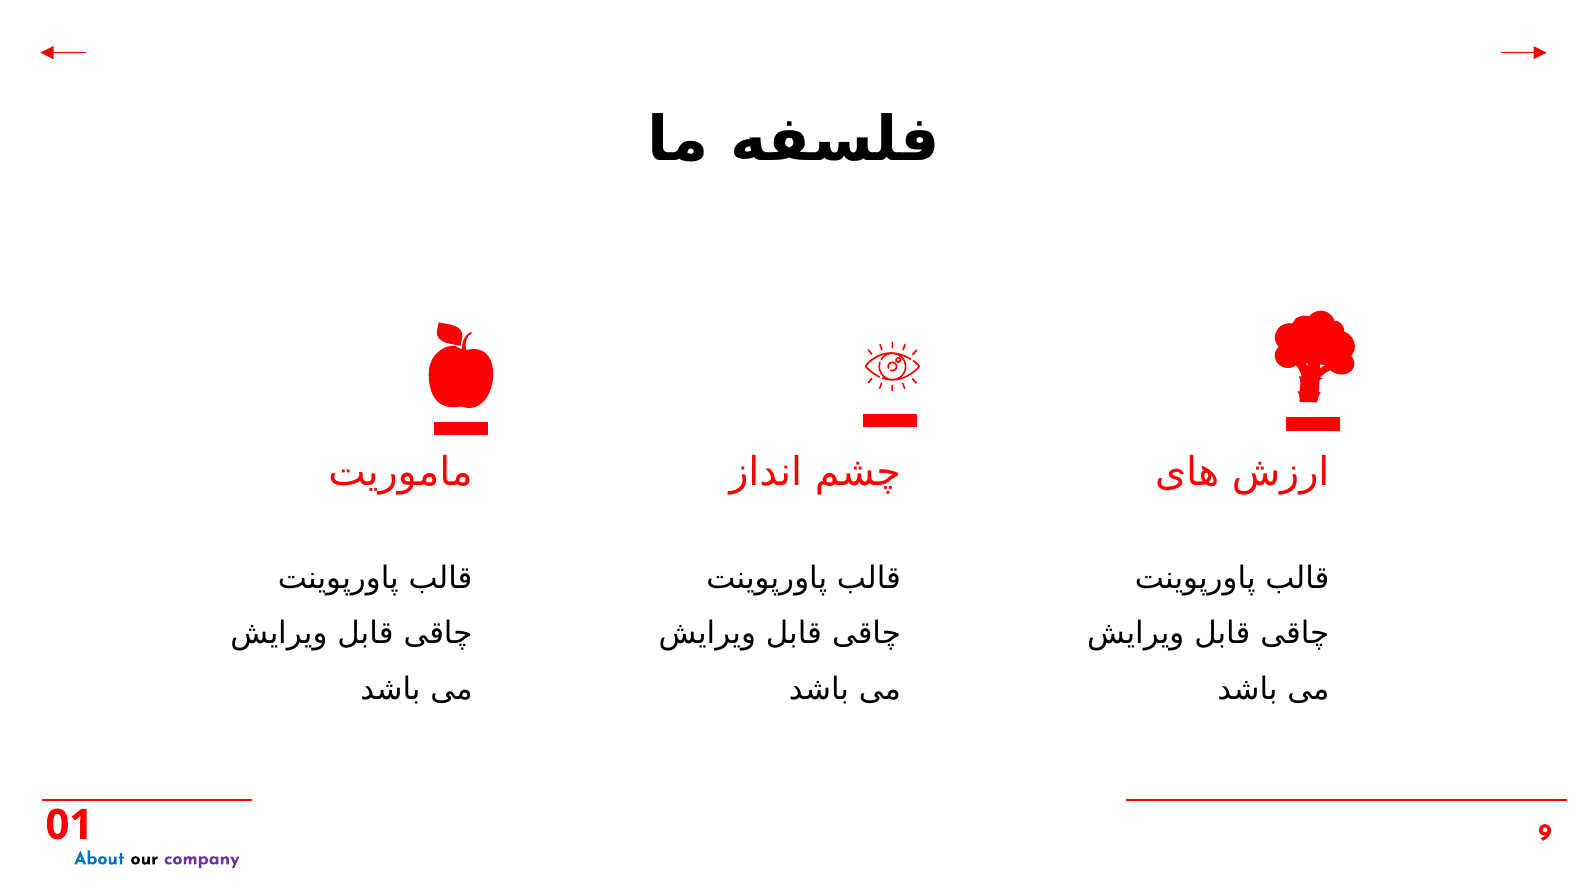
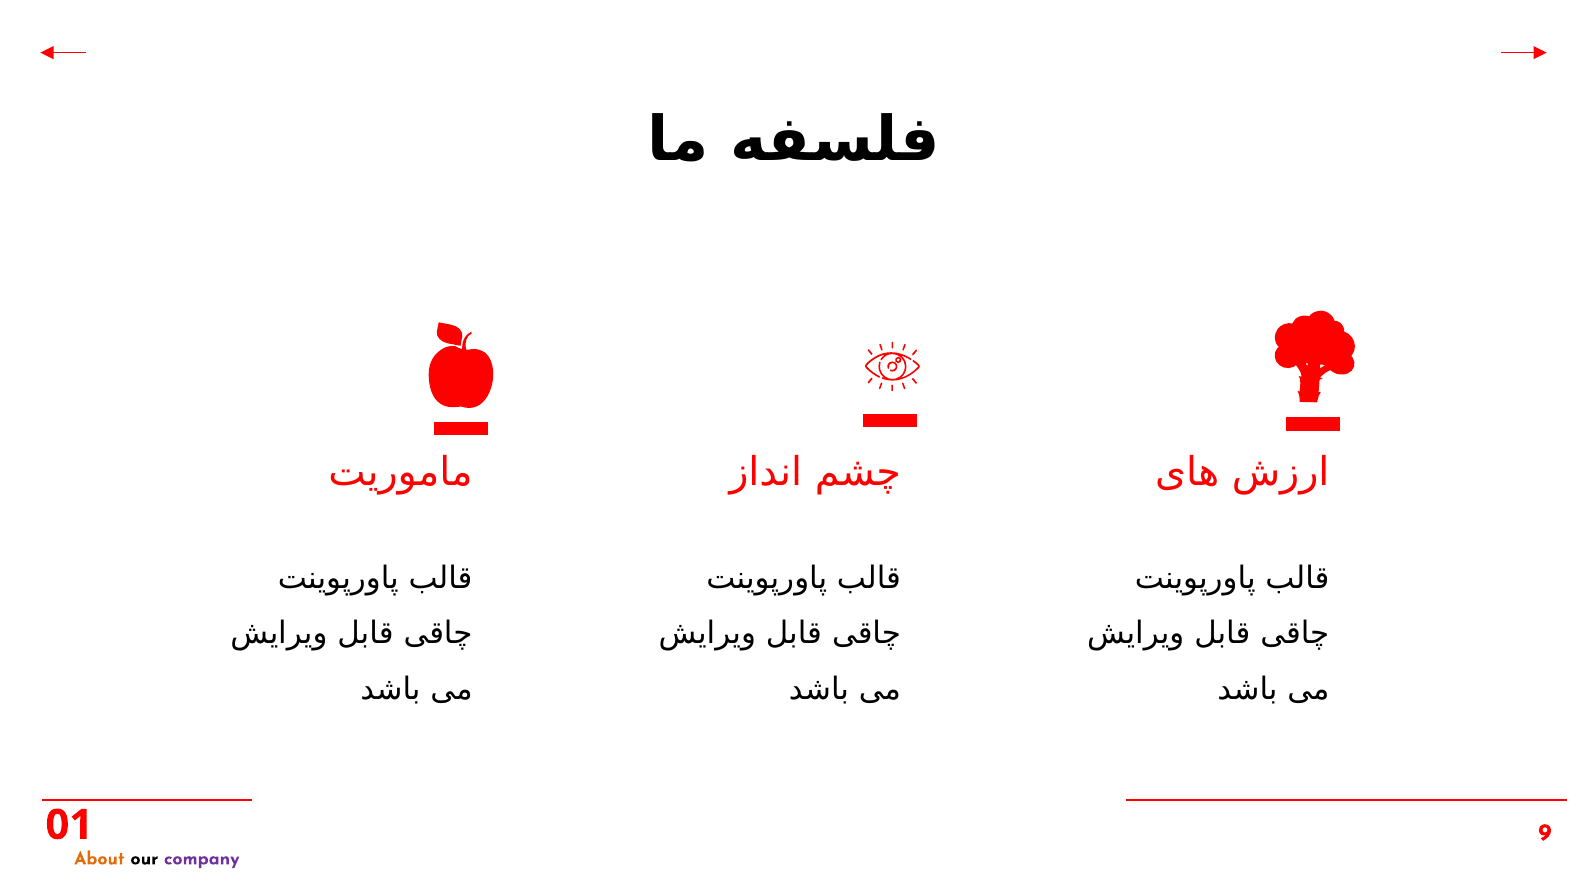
About colour: blue -> orange
